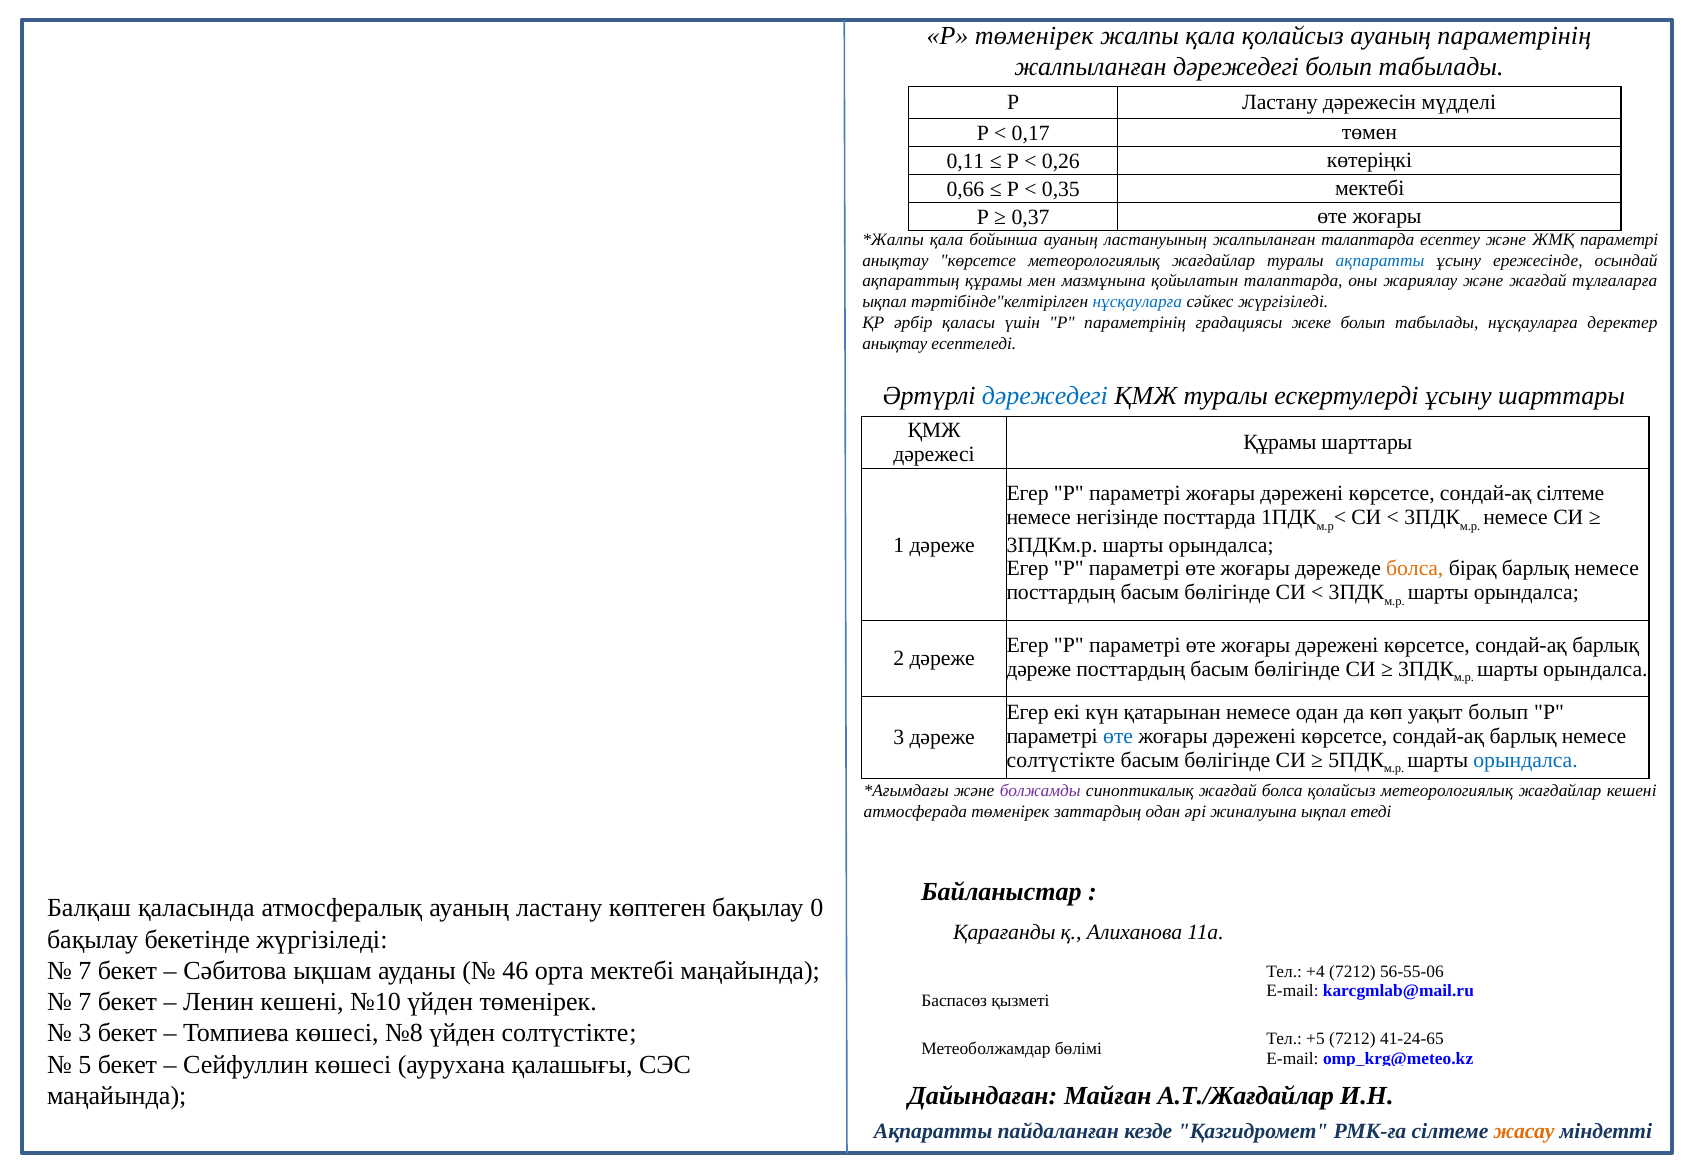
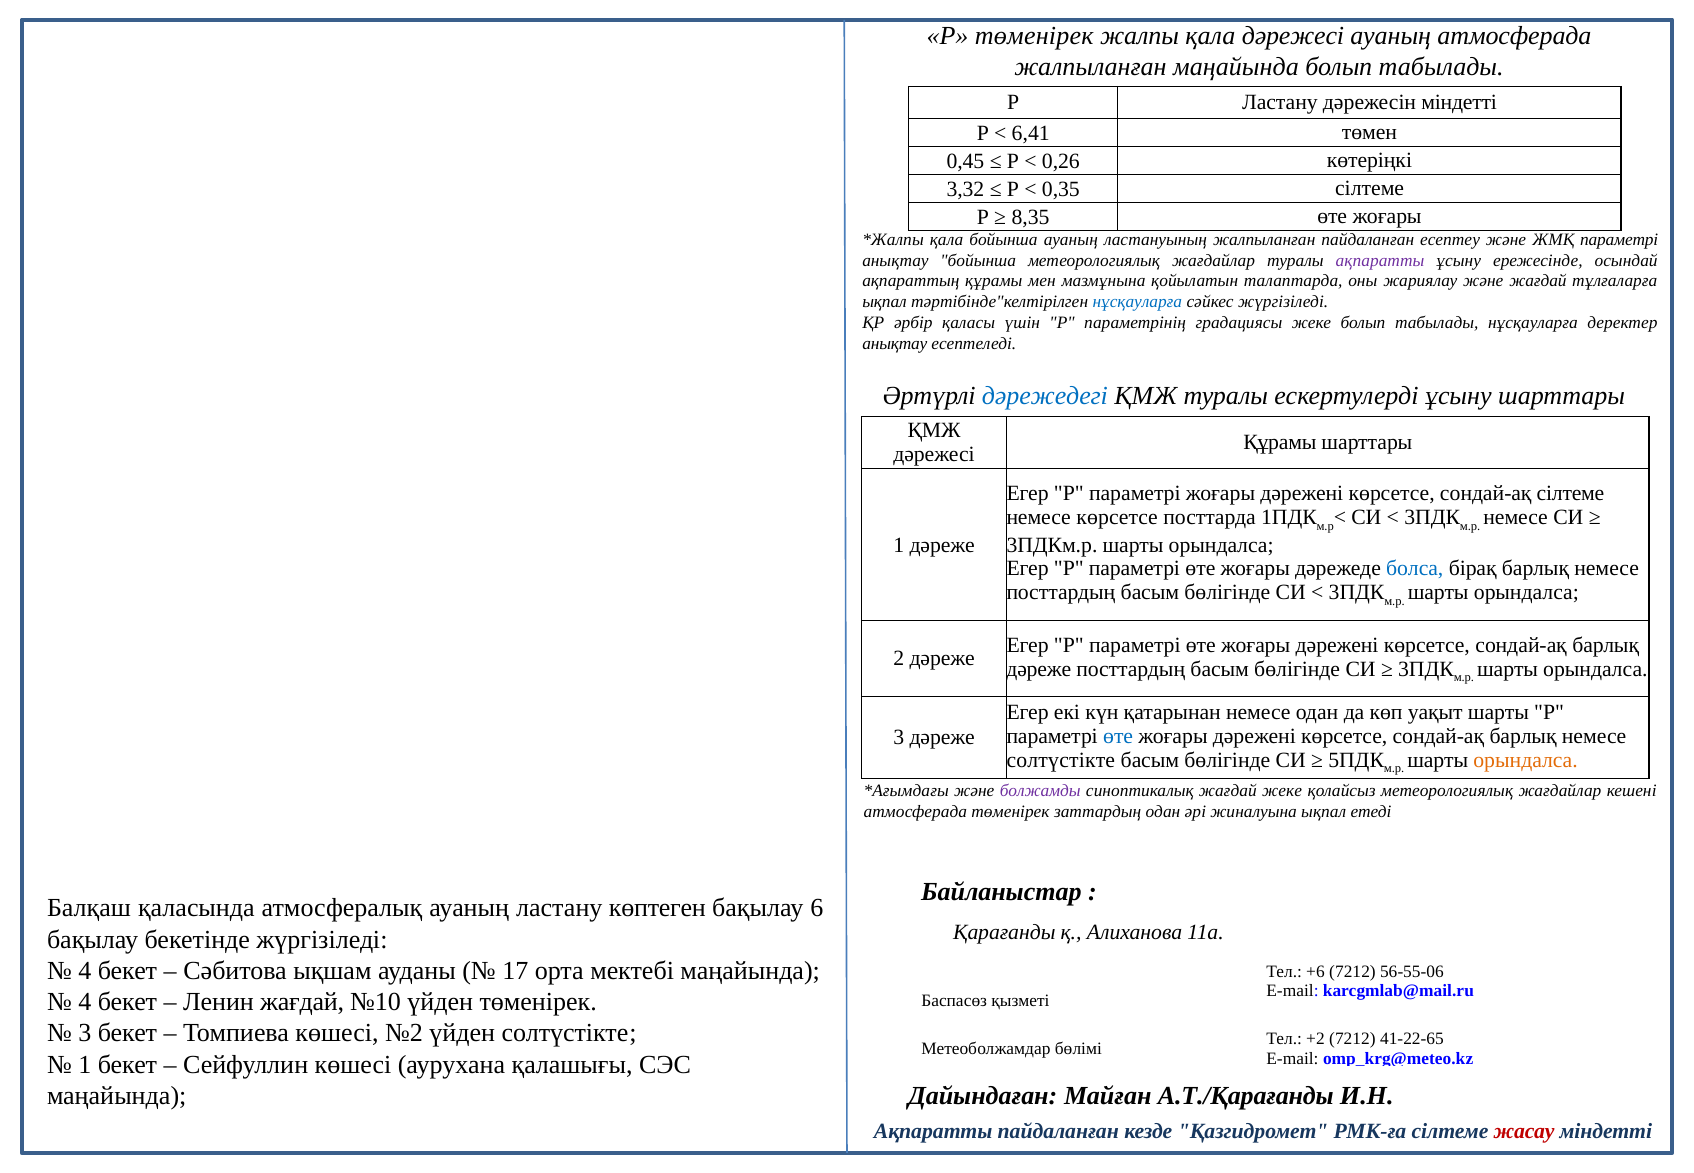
қала қолайсыз: қолайсыз -> дәрежесі
ауаның параметрінің: параметрінің -> атмосферада
жалпыланған дәрежедегі: дәрежедегі -> маңайында
дәрежесін мүдделі: мүдделі -> міндетті
0,17: 0,17 -> 6,41
0,11: 0,11 -> 0,45
0,66: 0,66 -> 3,32
0,35 мектебі: мектебі -> сілтеме
0,37: 0,37 -> 8,35
жалпыланған талаптарда: талаптарда -> пайдаланған
анықтау көрсетсе: көрсетсе -> бойынша
ақпаратты at (1380, 260) colour: blue -> purple
немесе негізінде: негізінде -> көрсетсе
болса at (1415, 569) colour: orange -> blue
уақыт болып: болып -> шарты
орындалса at (1526, 760) colour: blue -> orange
жағдай болса: болса -> жеке
0: 0 -> 6
7 at (85, 971): 7 -> 4
46: 46 -> 17
+4: +4 -> +6
7 at (85, 1002): 7 -> 4
Ленин кешені: кешені -> жағдай
№8: №8 -> №2
+5: +5 -> +2
41-24-65: 41-24-65 -> 41-22-65
5 at (85, 1064): 5 -> 1
А.Т./Жағдайлар: А.Т./Жағдайлар -> А.Т./Қарағанды
жасау colour: orange -> red
